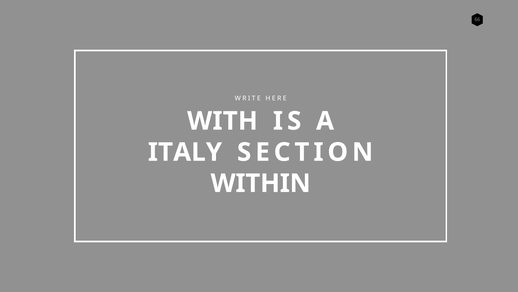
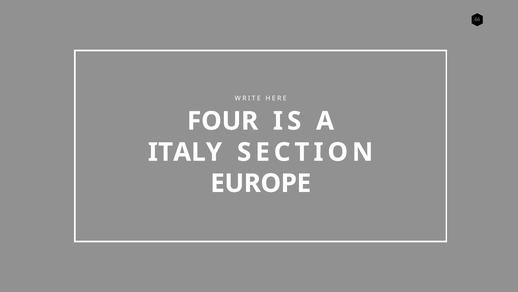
WITH: WITH -> FOUR
WITHIN: WITHIN -> EUROPE
